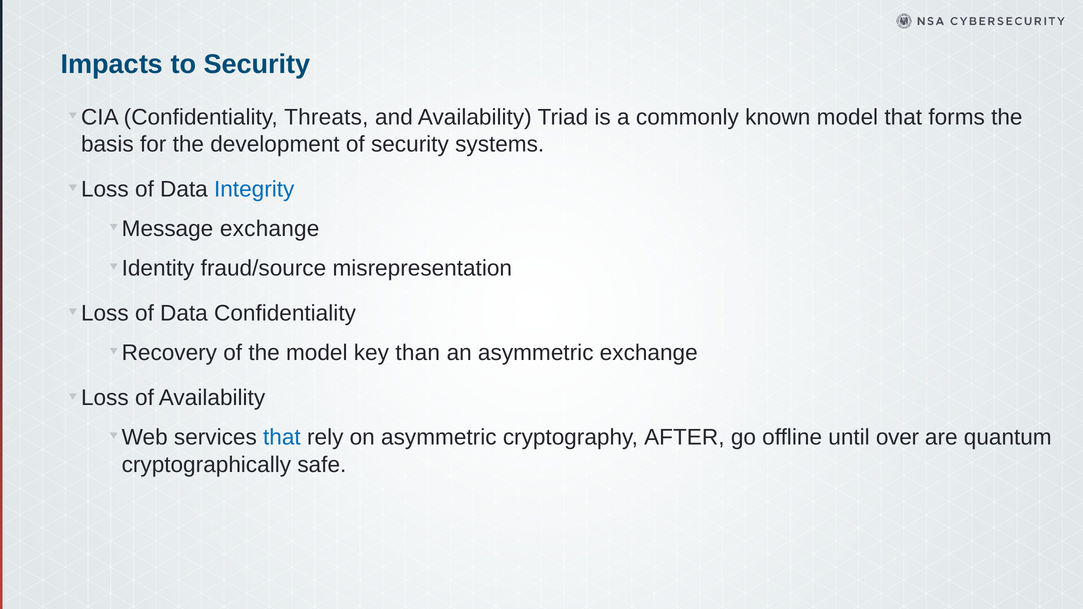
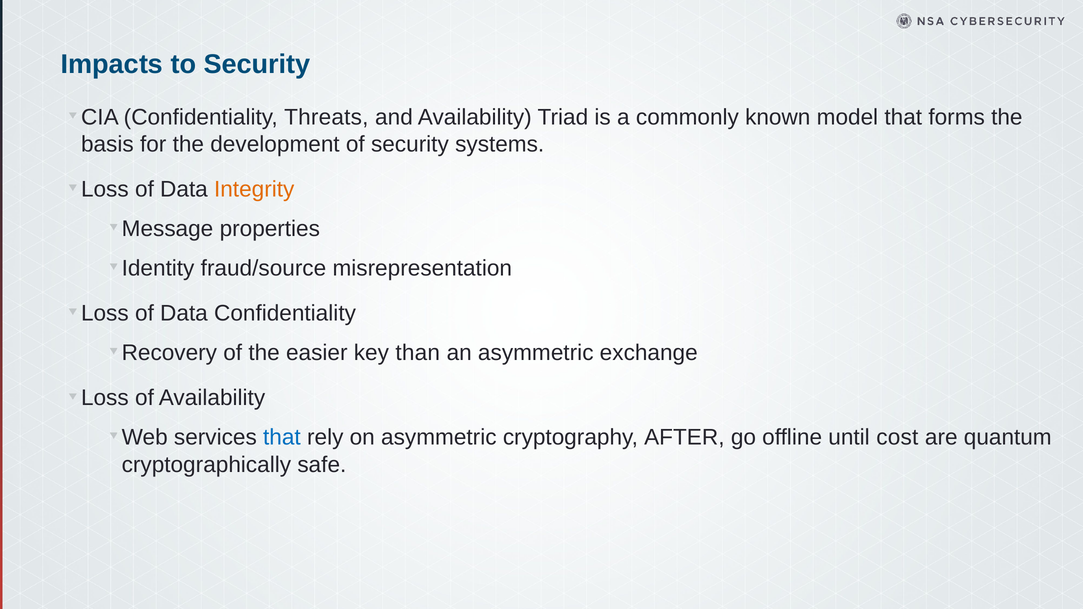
Integrity colour: blue -> orange
Message exchange: exchange -> properties
the model: model -> easier
over: over -> cost
